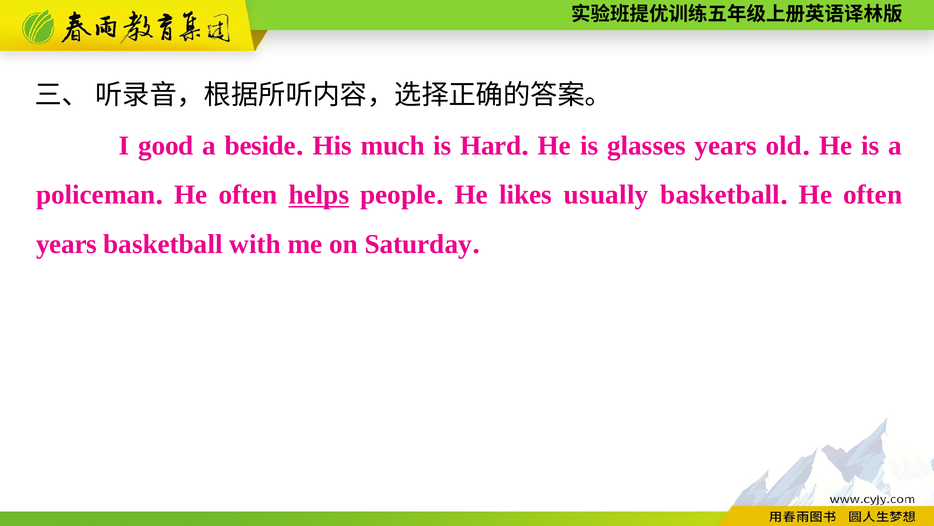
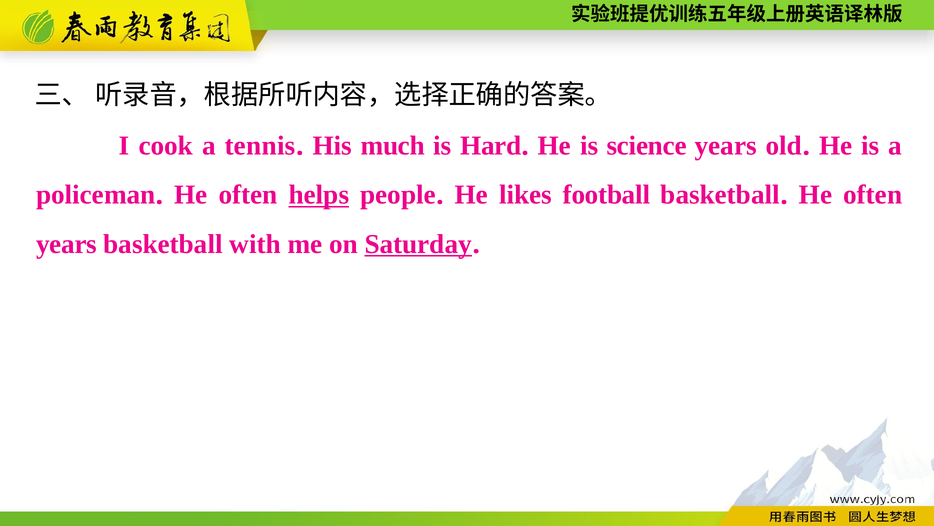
good: good -> cook
beside: beside -> tennis
glasses: glasses -> science
usually: usually -> football
Saturday underline: none -> present
